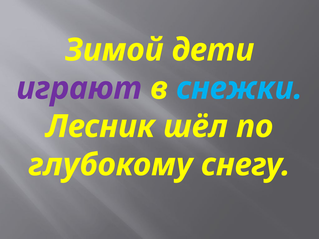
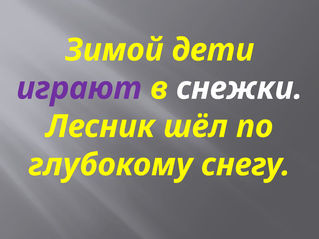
снежки colour: light blue -> white
